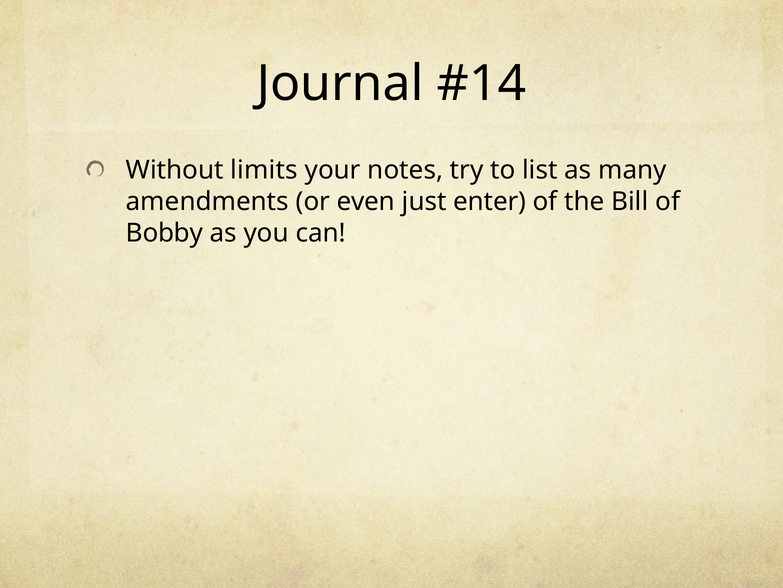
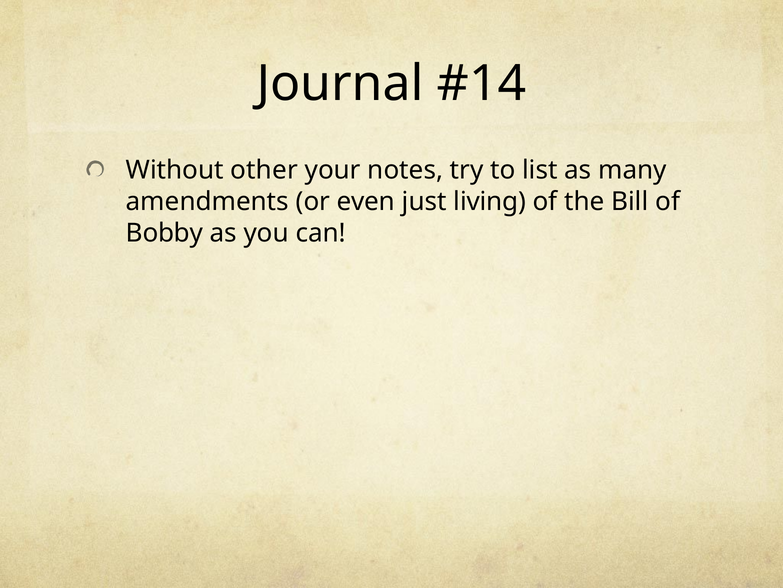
limits: limits -> other
enter: enter -> living
